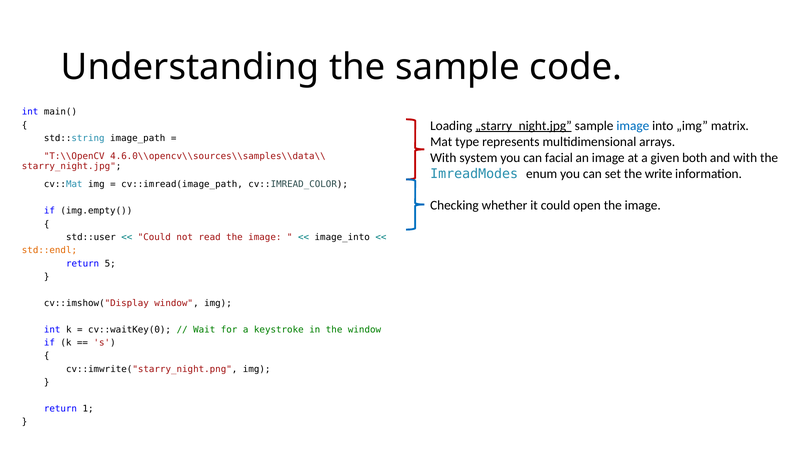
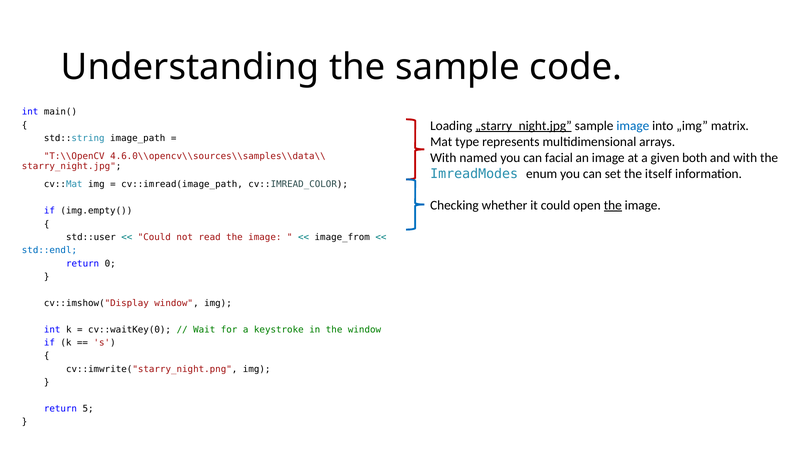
system: system -> named
write: write -> itself
the at (613, 205) underline: none -> present
image_into: image_into -> image_from
std::endl colour: orange -> blue
5: 5 -> 0
1: 1 -> 5
